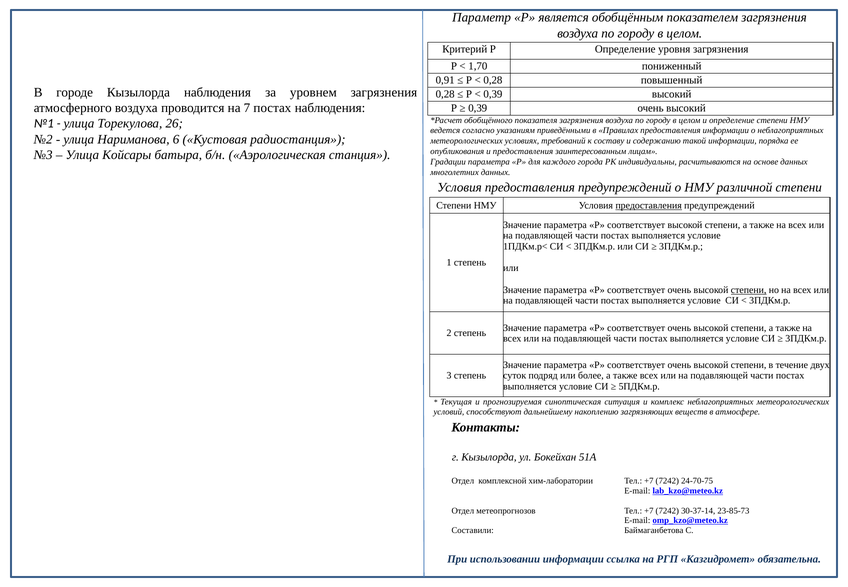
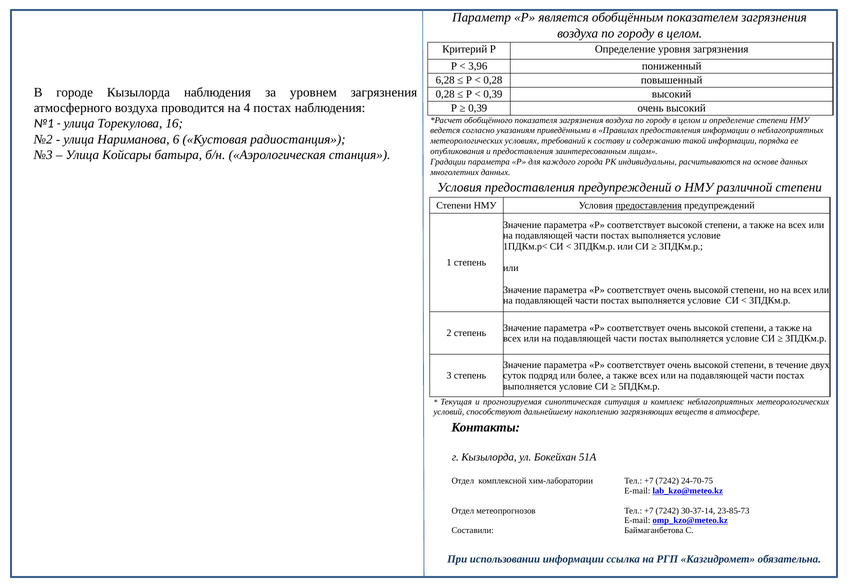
1,70: 1,70 -> 3,96
0,91: 0,91 -> 6,28
7: 7 -> 4
26: 26 -> 16
степени at (749, 290) underline: present -> none
